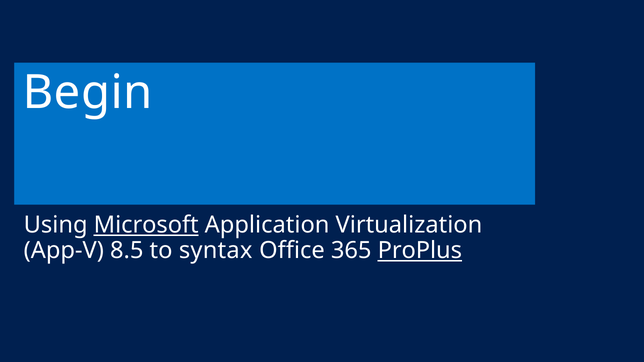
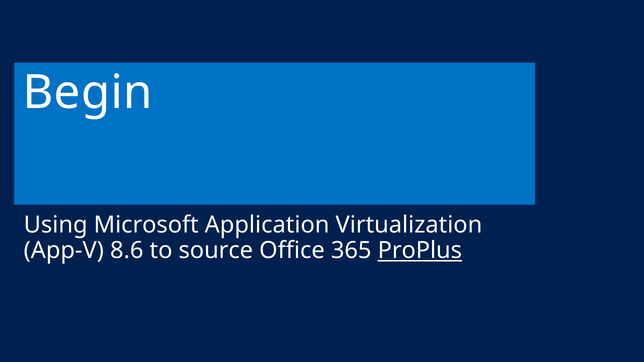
Microsoft underline: present -> none
8.5: 8.5 -> 8.6
syntax: syntax -> source
